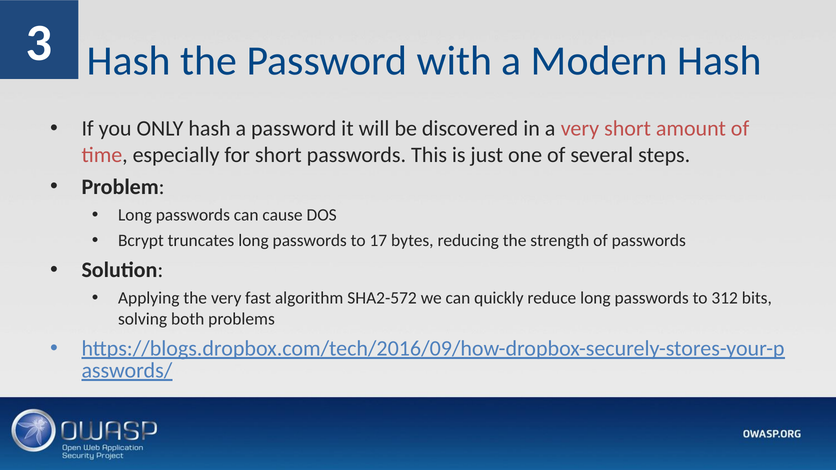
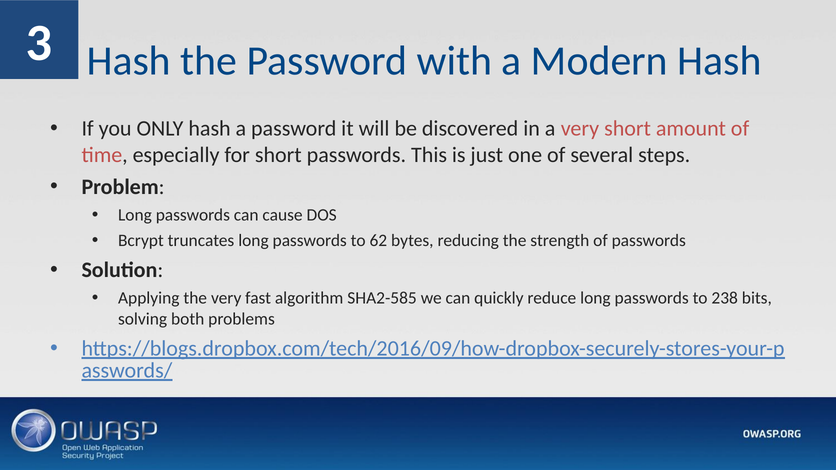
17: 17 -> 62
SHA2-572: SHA2-572 -> SHA2-585
312: 312 -> 238
